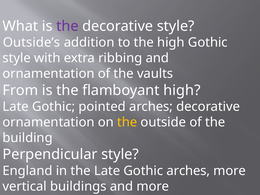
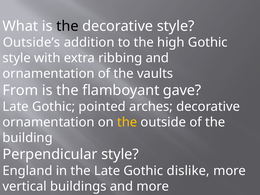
the at (67, 26) colour: purple -> black
flamboyant high: high -> gave
Gothic arches: arches -> dislike
